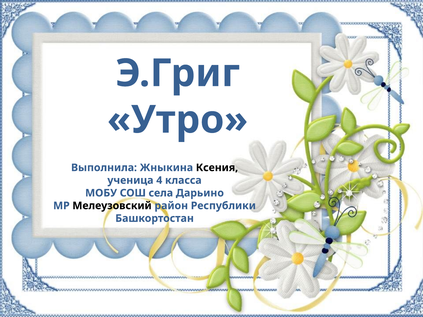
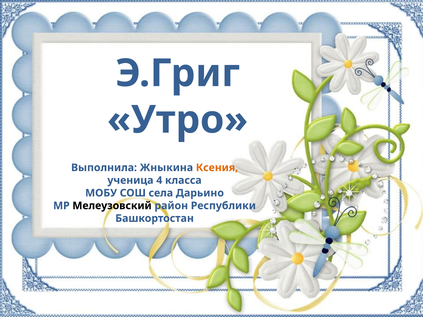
Ксения colour: black -> orange
